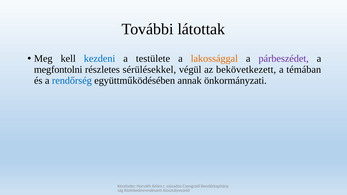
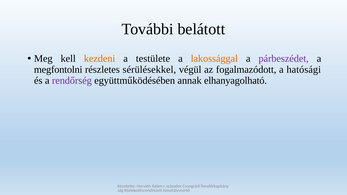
látottak: látottak -> belátott
kezdeni colour: blue -> orange
bekövetkezett: bekövetkezett -> fogalmazódott
témában: témában -> hatósági
rendőrség colour: blue -> purple
önkormányzati: önkormányzati -> elhanyagolható
